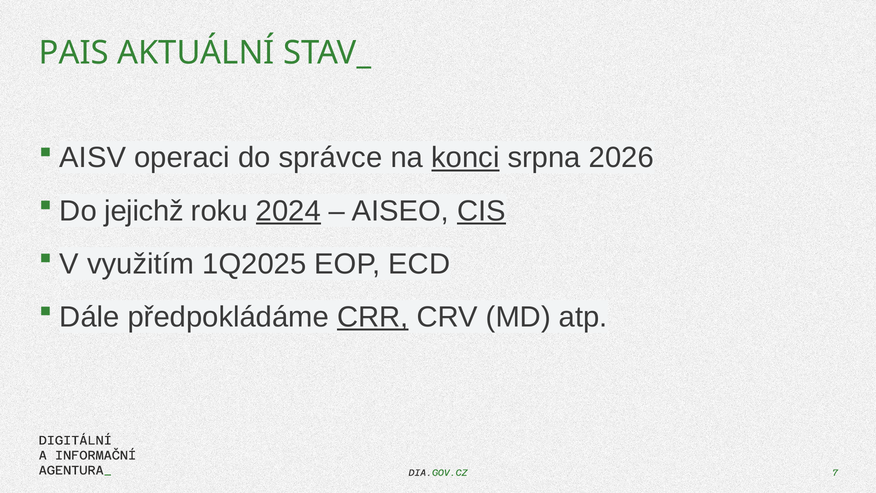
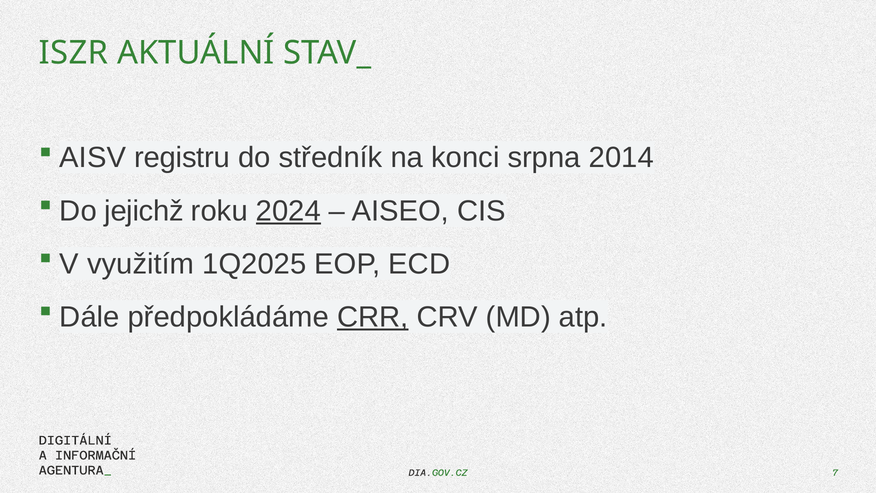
PAIS: PAIS -> ISZR
operaci: operaci -> registru
správce: správce -> středník
konci underline: present -> none
2026: 2026 -> 2014
CIS underline: present -> none
